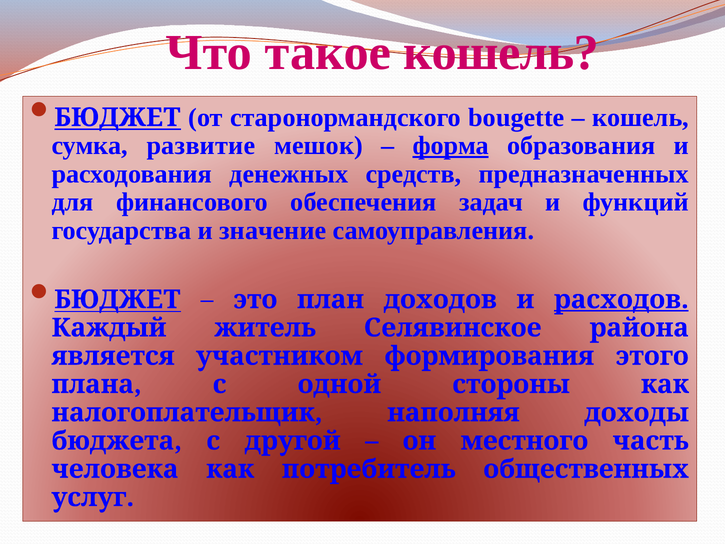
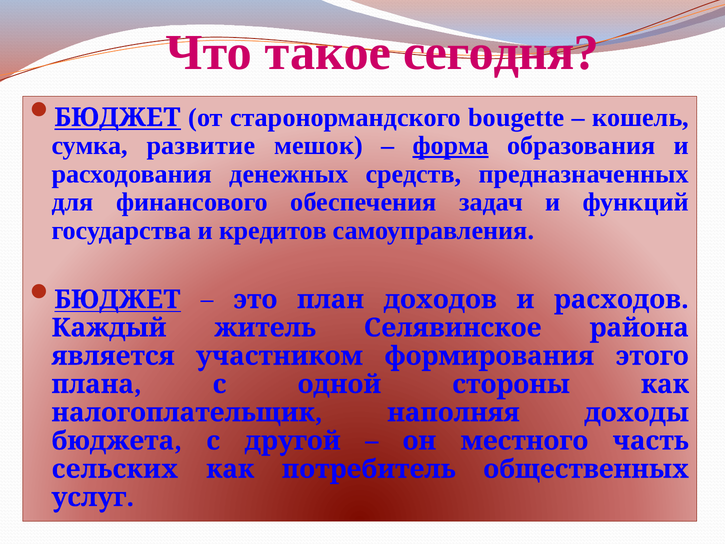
такое кошель: кошель -> сегодня
значение: значение -> кредитов
расходов underline: present -> none
человека: человека -> сельских
